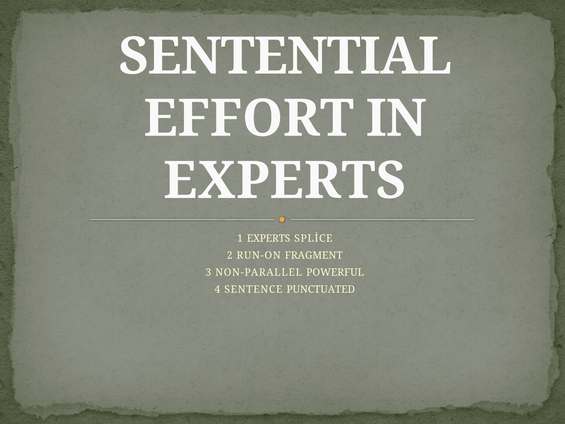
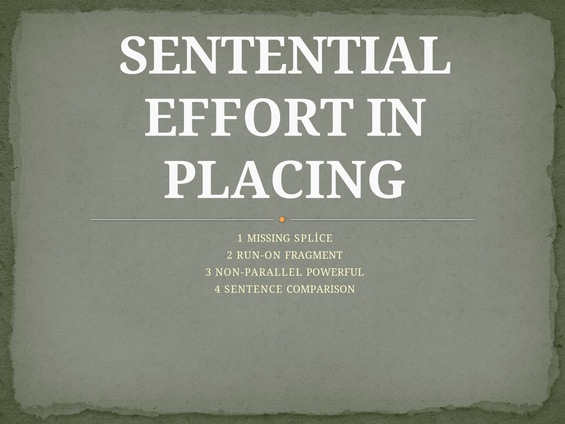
EXPERTS at (285, 181): EXPERTS -> PLACING
1 EXPERTS: EXPERTS -> MISSING
PUNCTUATED: PUNCTUATED -> COMPARISON
